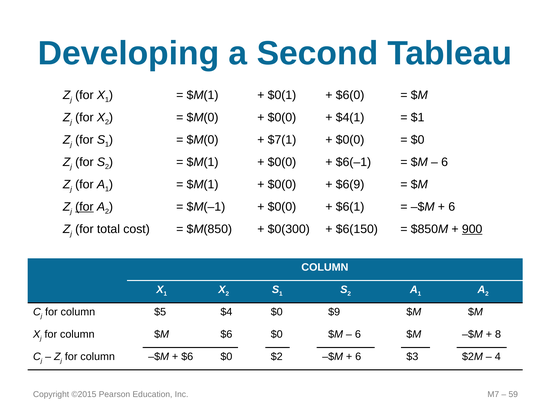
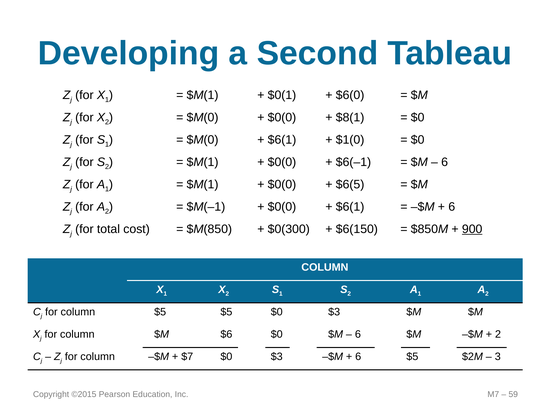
$4(1: $4(1 -> $8(1
$1 at (418, 118): $1 -> $0
$7(1 at (282, 140): $7(1 -> $6(1
$0(0 at (350, 140): $0(0 -> $1(0
$6(9: $6(9 -> $6(5
for at (84, 207) underline: present -> none
$5 $4: $4 -> $5
$9 at (334, 312): $9 -> $3
8 at (498, 334): 8 -> 2
$6 at (187, 357): $6 -> $7
$2 at (277, 357): $2 -> $3
6 $3: $3 -> $5
4: 4 -> 3
